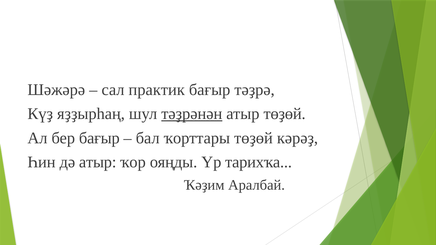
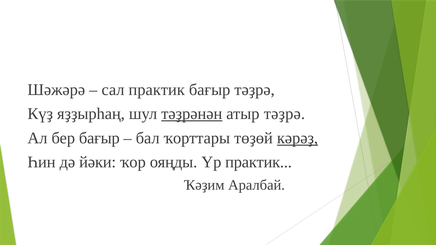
атыр төҙөй: төҙөй -> тәҙрә
кәрәҙ underline: none -> present
дә атыр: атыр -> йәки
Үр тарихҡа: тарихҡа -> практик
